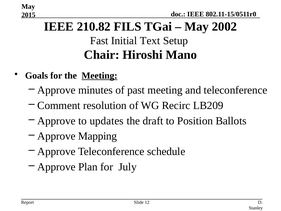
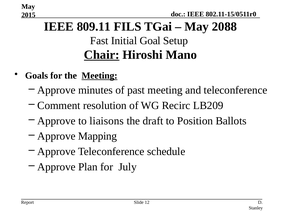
210.82: 210.82 -> 809.11
2002: 2002 -> 2088
Text: Text -> Goal
Chair underline: none -> present
updates: updates -> liaisons
